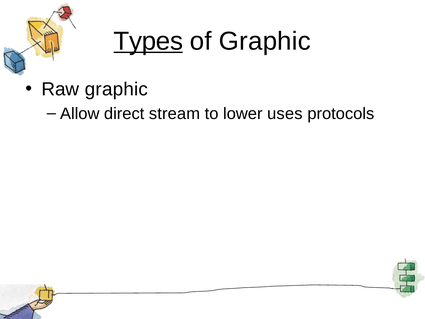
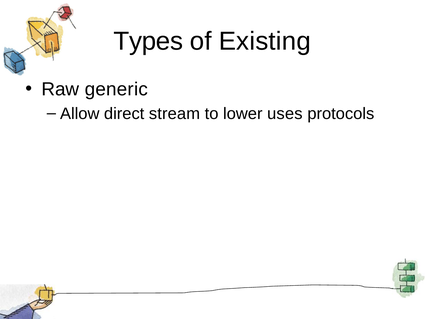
Types underline: present -> none
of Graphic: Graphic -> Existing
Raw graphic: graphic -> generic
